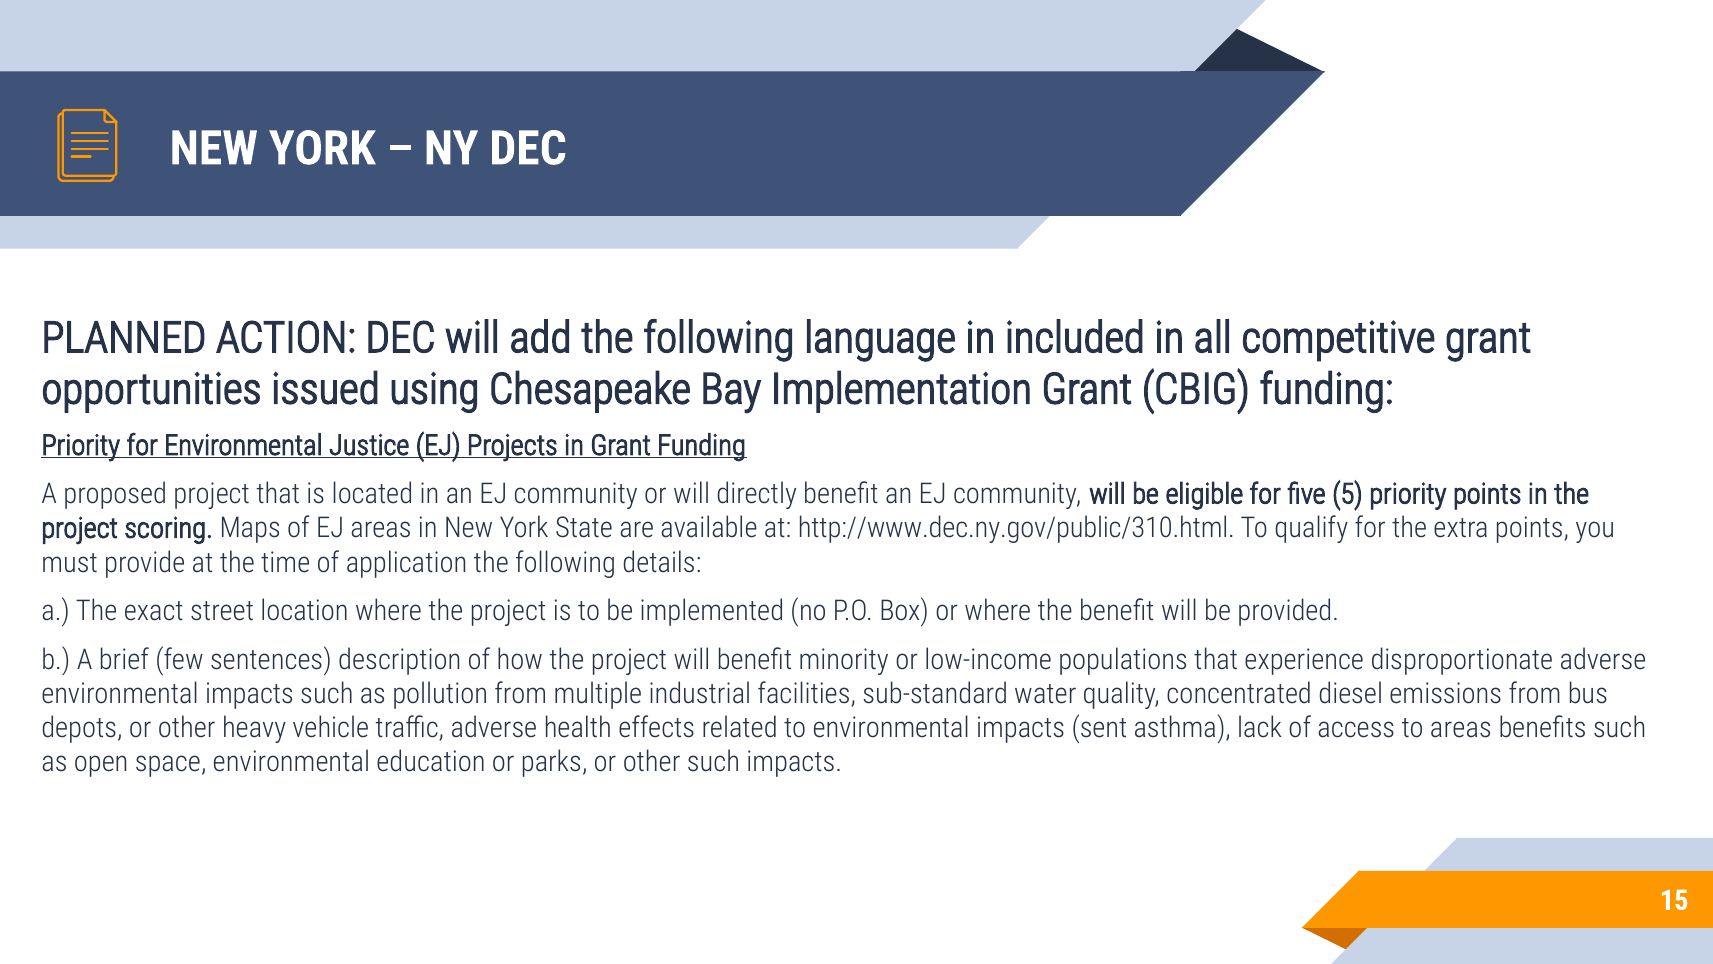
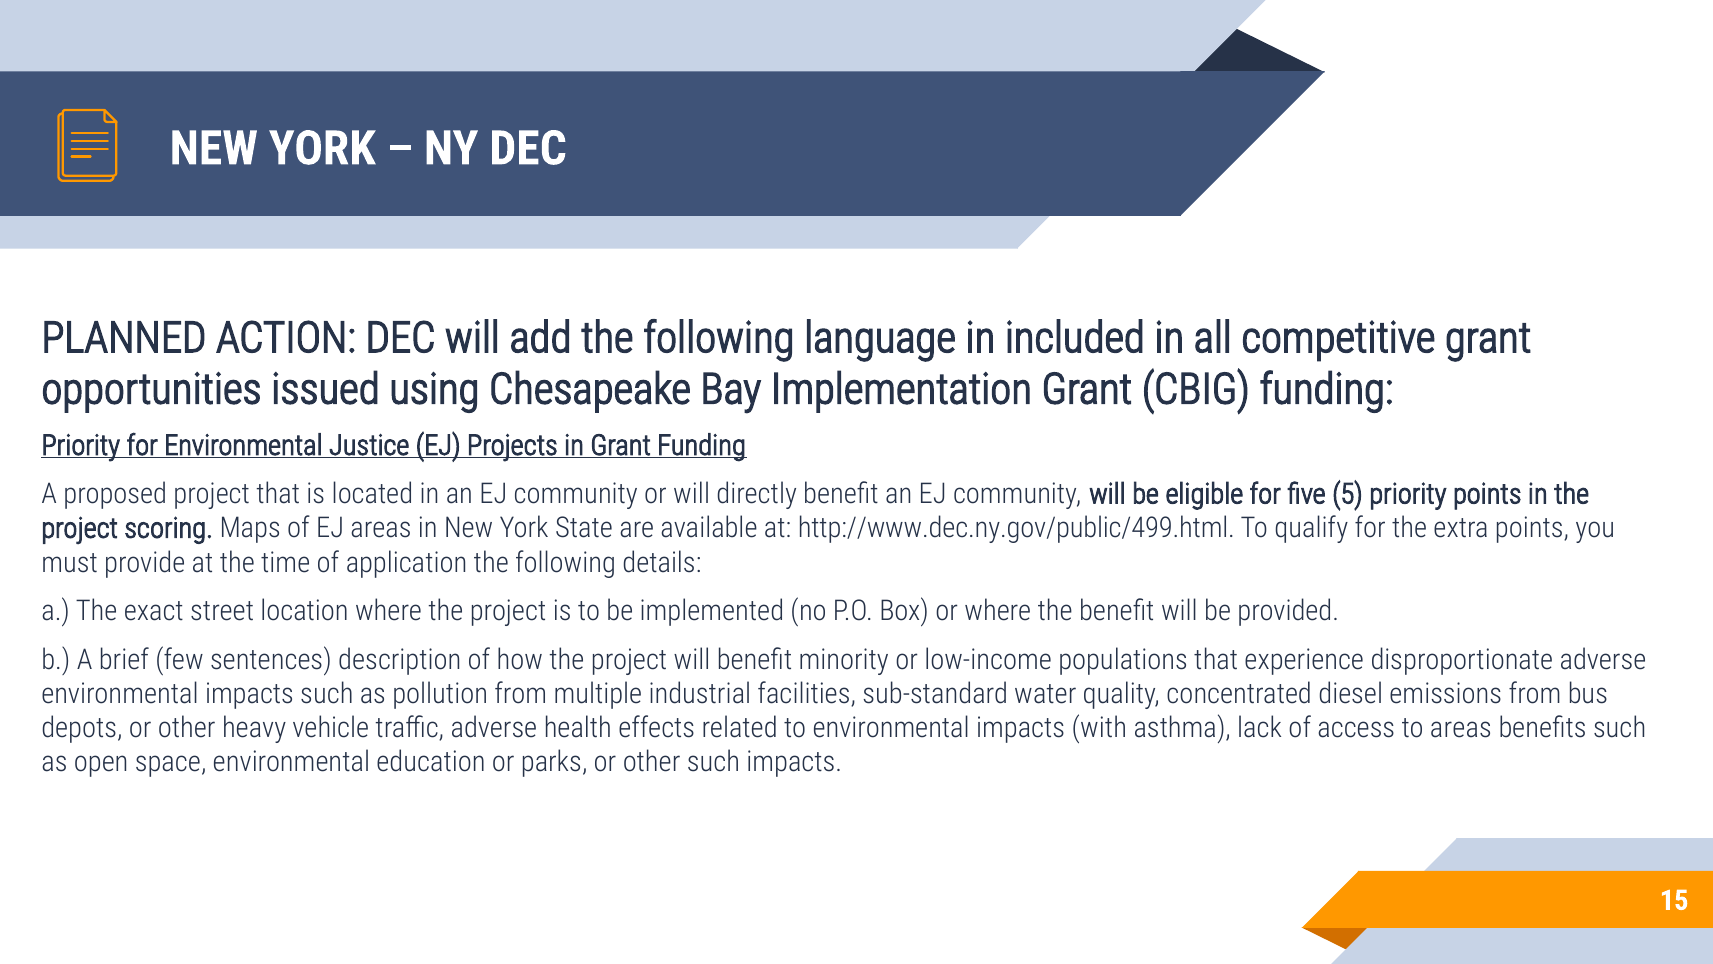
http://www.dec.ny.gov/public/310.html: http://www.dec.ny.gov/public/310.html -> http://www.dec.ny.gov/public/499.html
sent: sent -> with
